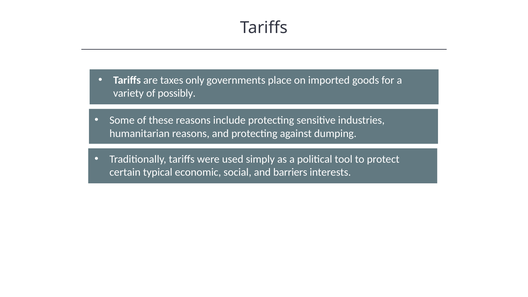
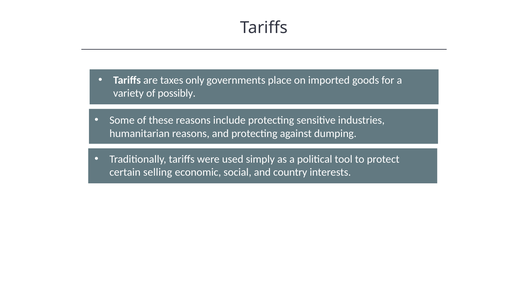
typical: typical -> selling
barriers: barriers -> country
